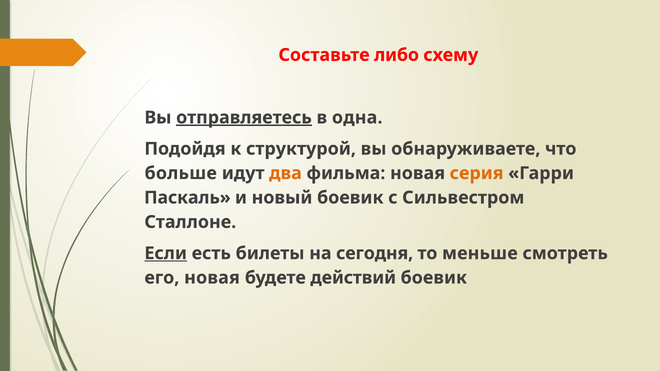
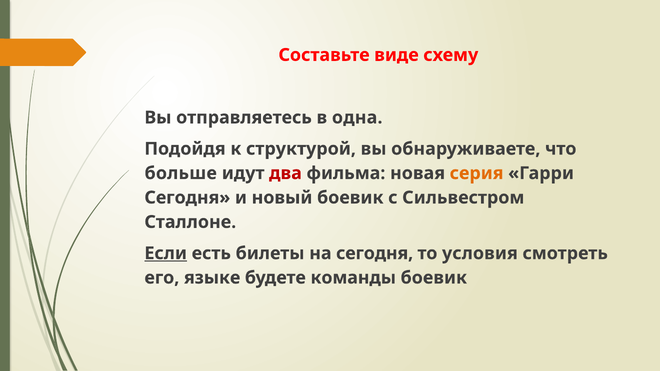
либо: либо -> виде
отправляетесь underline: present -> none
два colour: orange -> red
Паскаль at (187, 198): Паскаль -> Сегодня
меньше: меньше -> условия
его новая: новая -> языке
действий: действий -> команды
